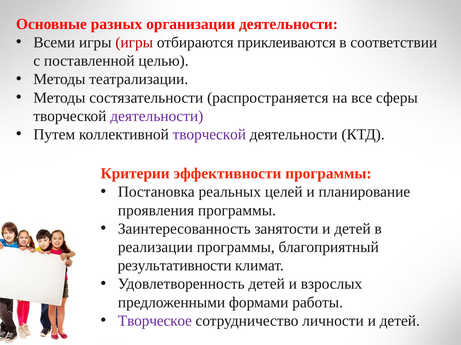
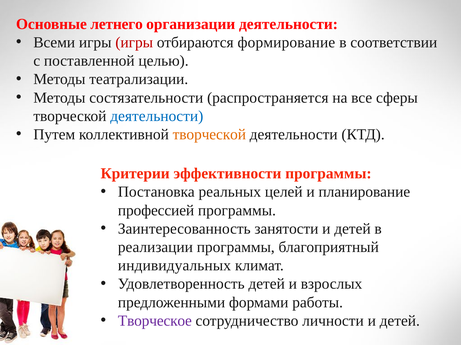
разных: разных -> летнего
приклеиваются: приклеиваются -> формирование
деятельности at (157, 116) colour: purple -> blue
творческой at (209, 135) colour: purple -> orange
проявления: проявления -> профессией
результативности: результативности -> индивидуальных
